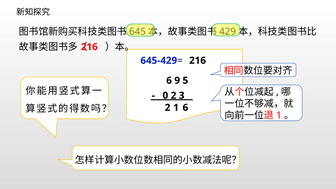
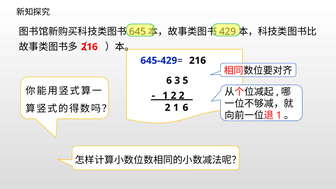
9: 9 -> 3
0 at (165, 96): 0 -> 1
2 3: 3 -> 2
